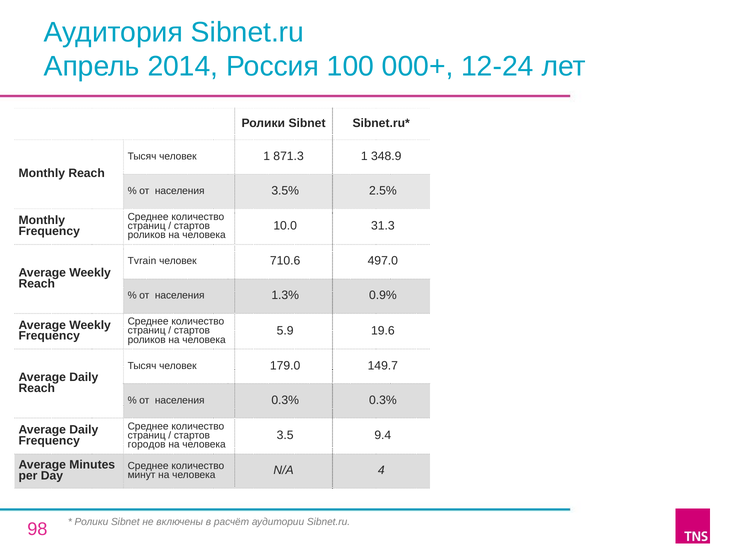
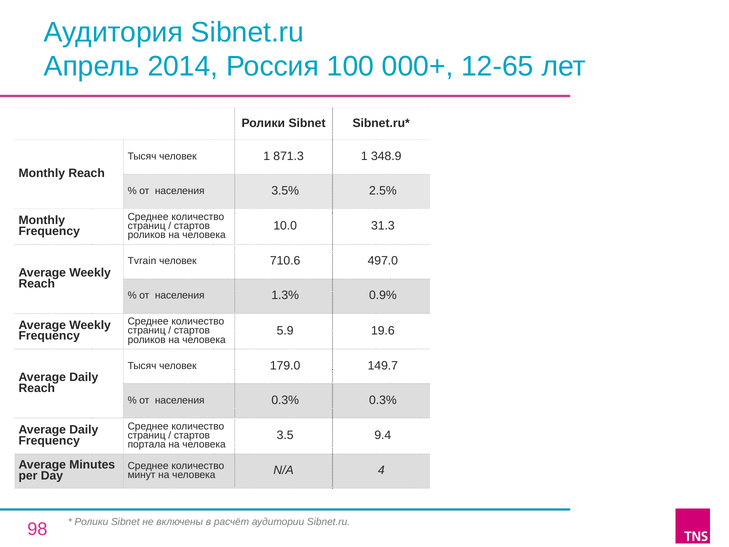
12-24: 12-24 -> 12-65
городов: городов -> портала
